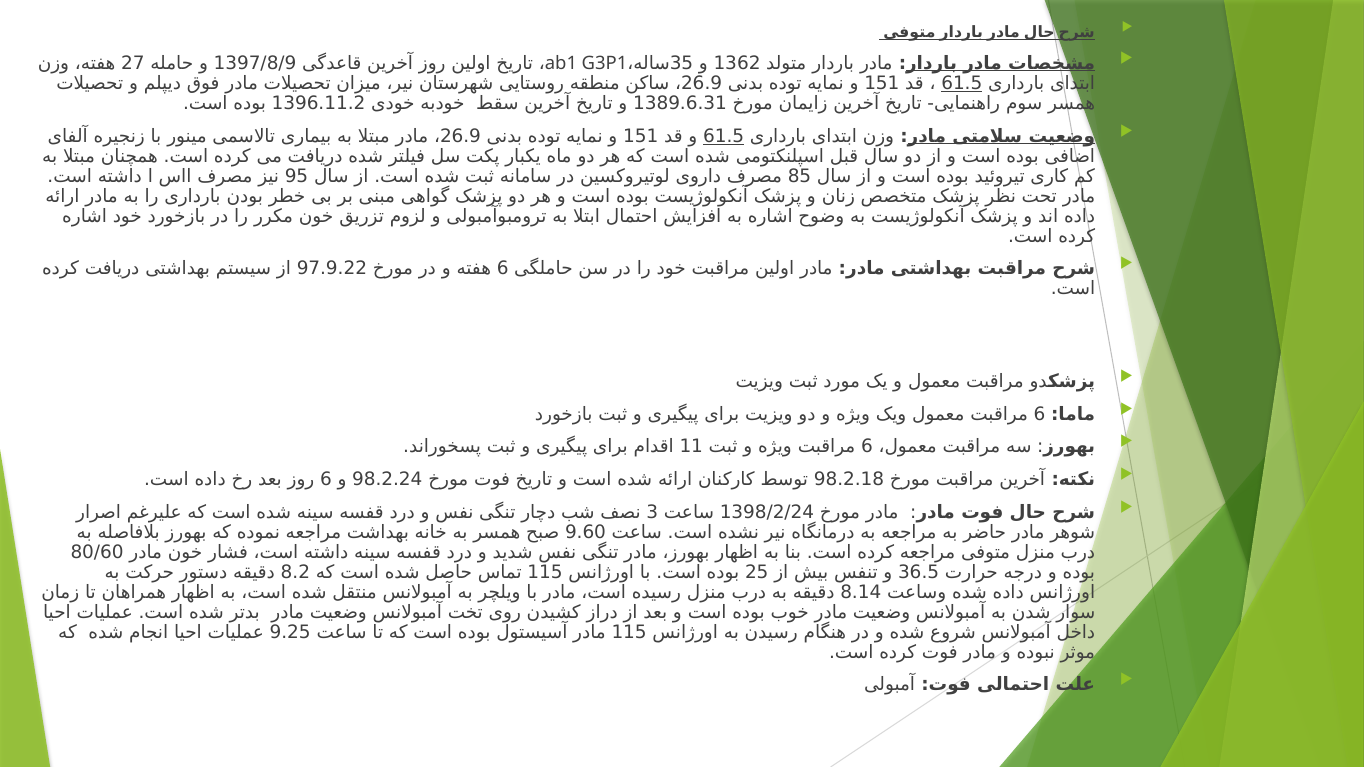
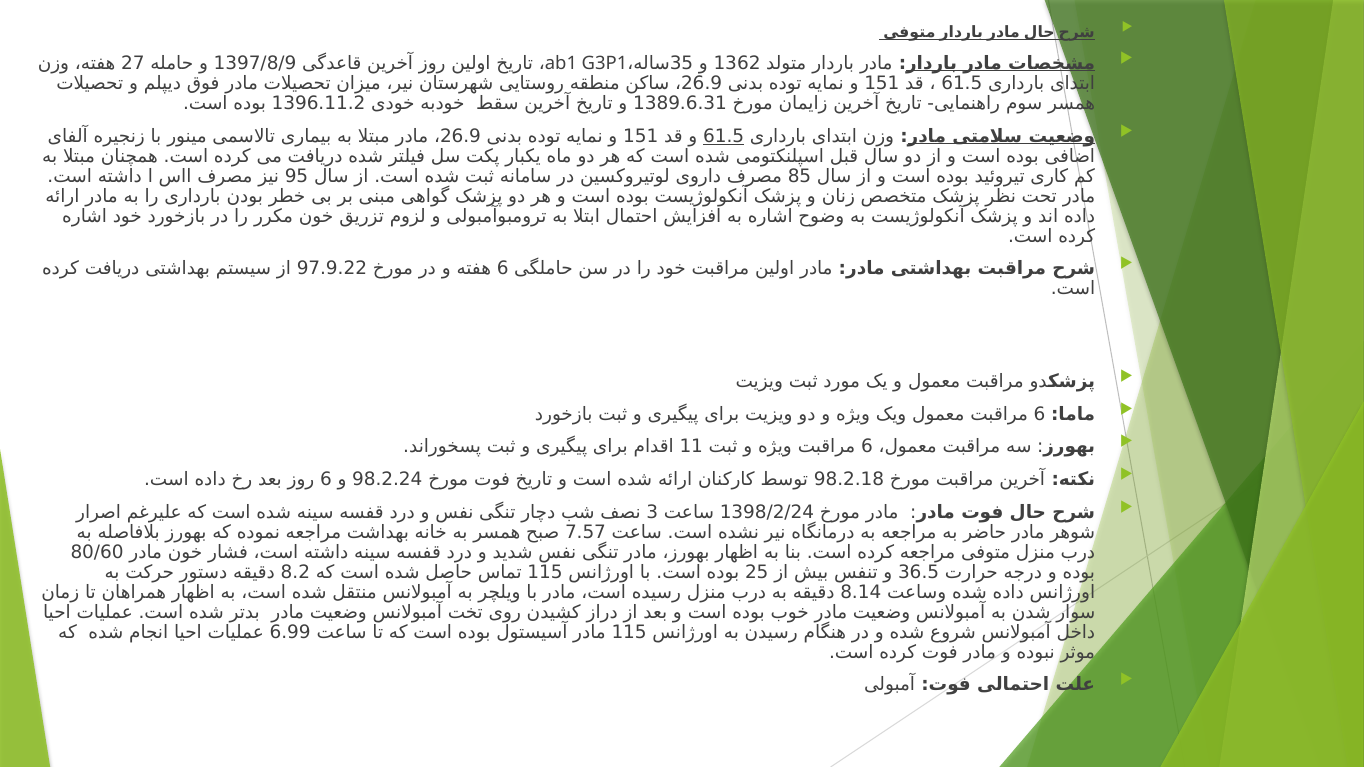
61.5 at (962, 83) underline: present -> none
9.60: 9.60 -> 7.57
9.25: 9.25 -> 6.99
